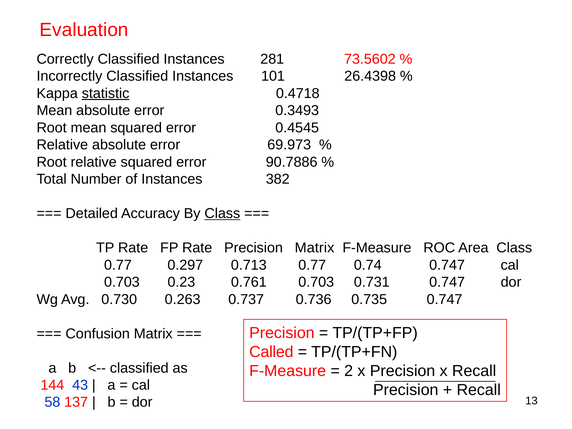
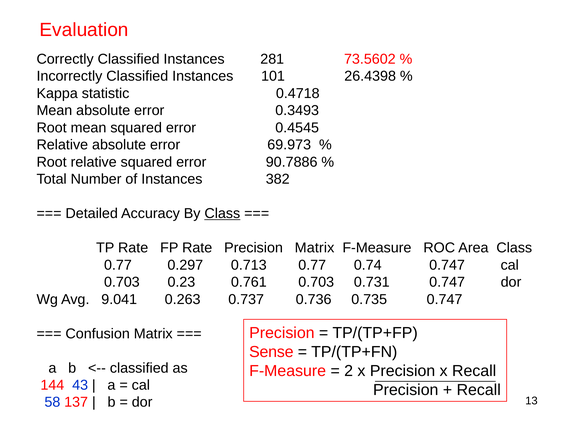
statistic underline: present -> none
0.730: 0.730 -> 9.041
Called: Called -> Sense
